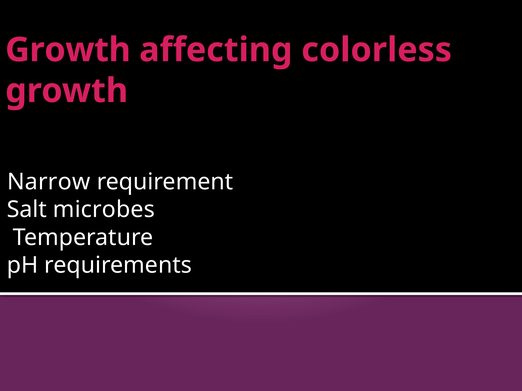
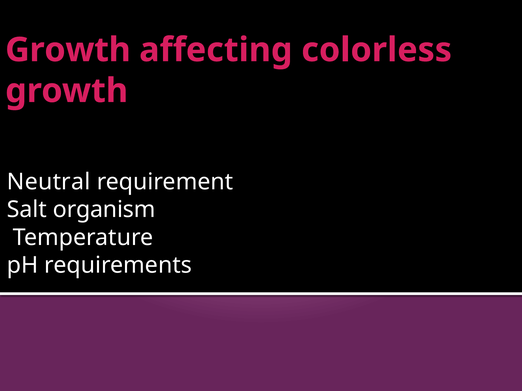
Narrow: Narrow -> Neutral
microbes: microbes -> organism
